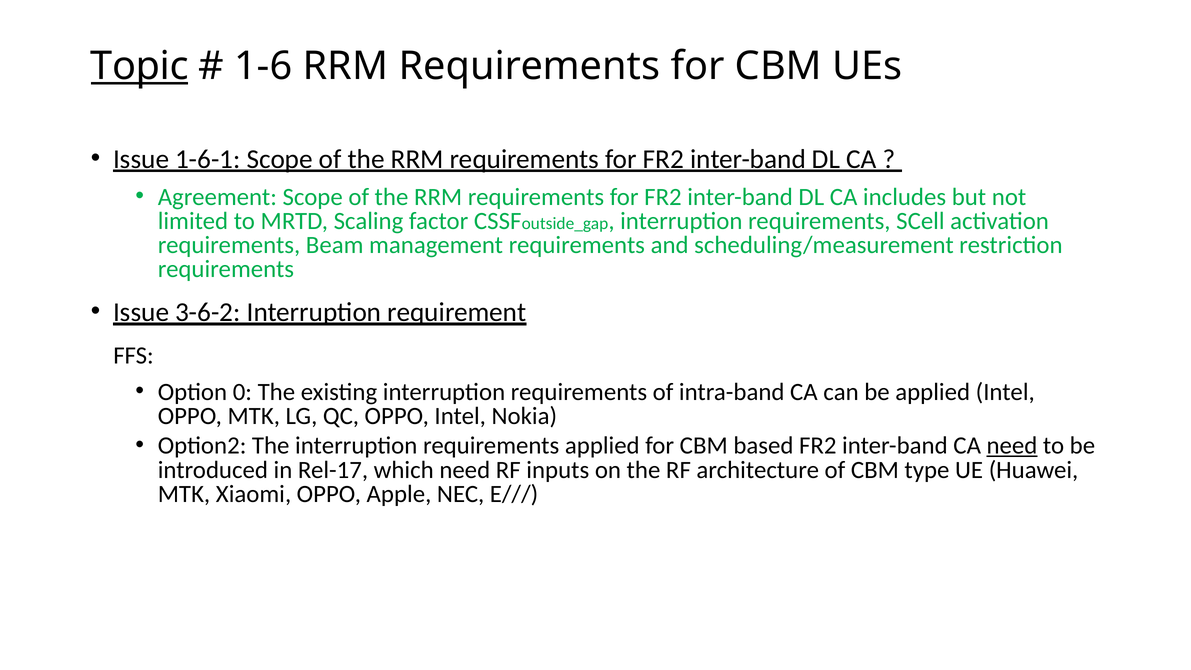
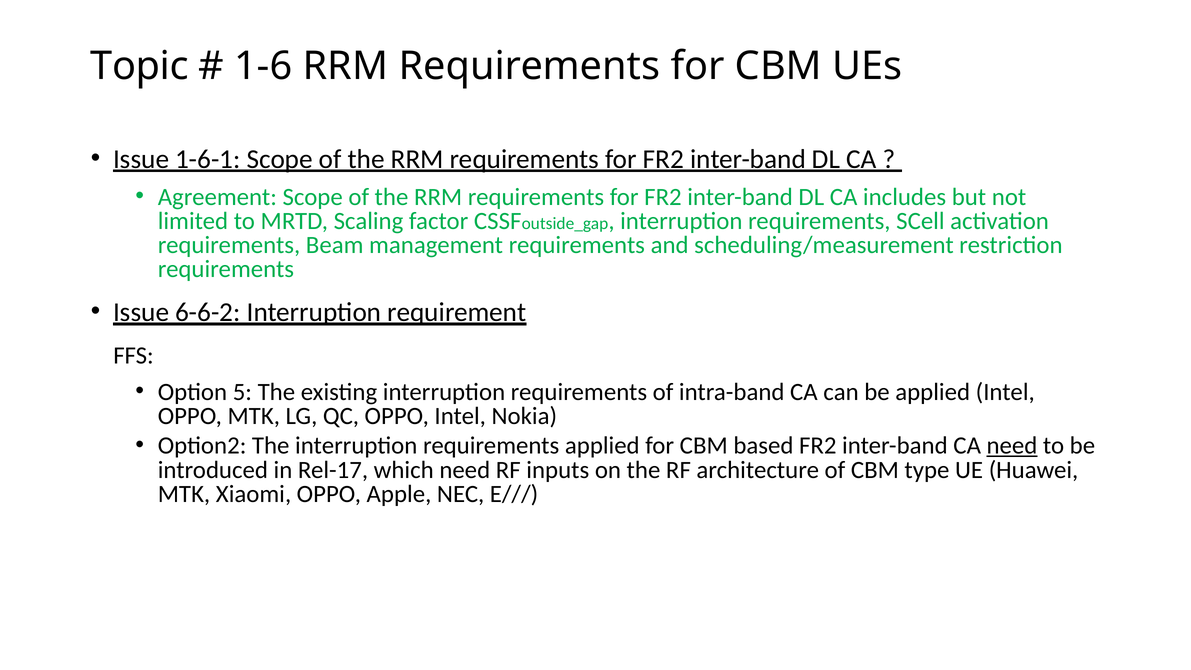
Topic underline: present -> none
3-6-2: 3-6-2 -> 6-6-2
0: 0 -> 5
